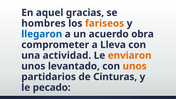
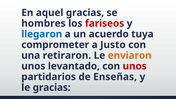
fariseos colour: orange -> red
obra: obra -> tuya
Lleva: Lleva -> Justo
actividad: actividad -> retiraron
unos at (135, 66) colour: orange -> red
Cinturas: Cinturas -> Enseñas
le pecado: pecado -> gracias
